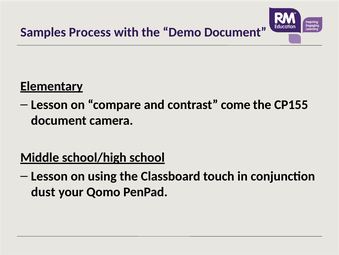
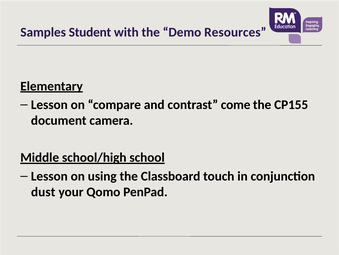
Process: Process -> Student
Demo Document: Document -> Resources
